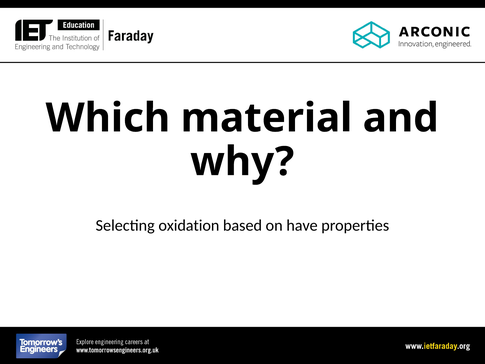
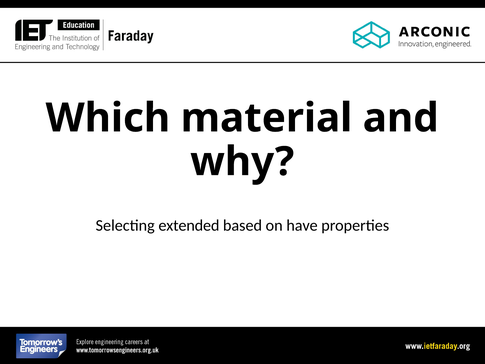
oxidation: oxidation -> extended
